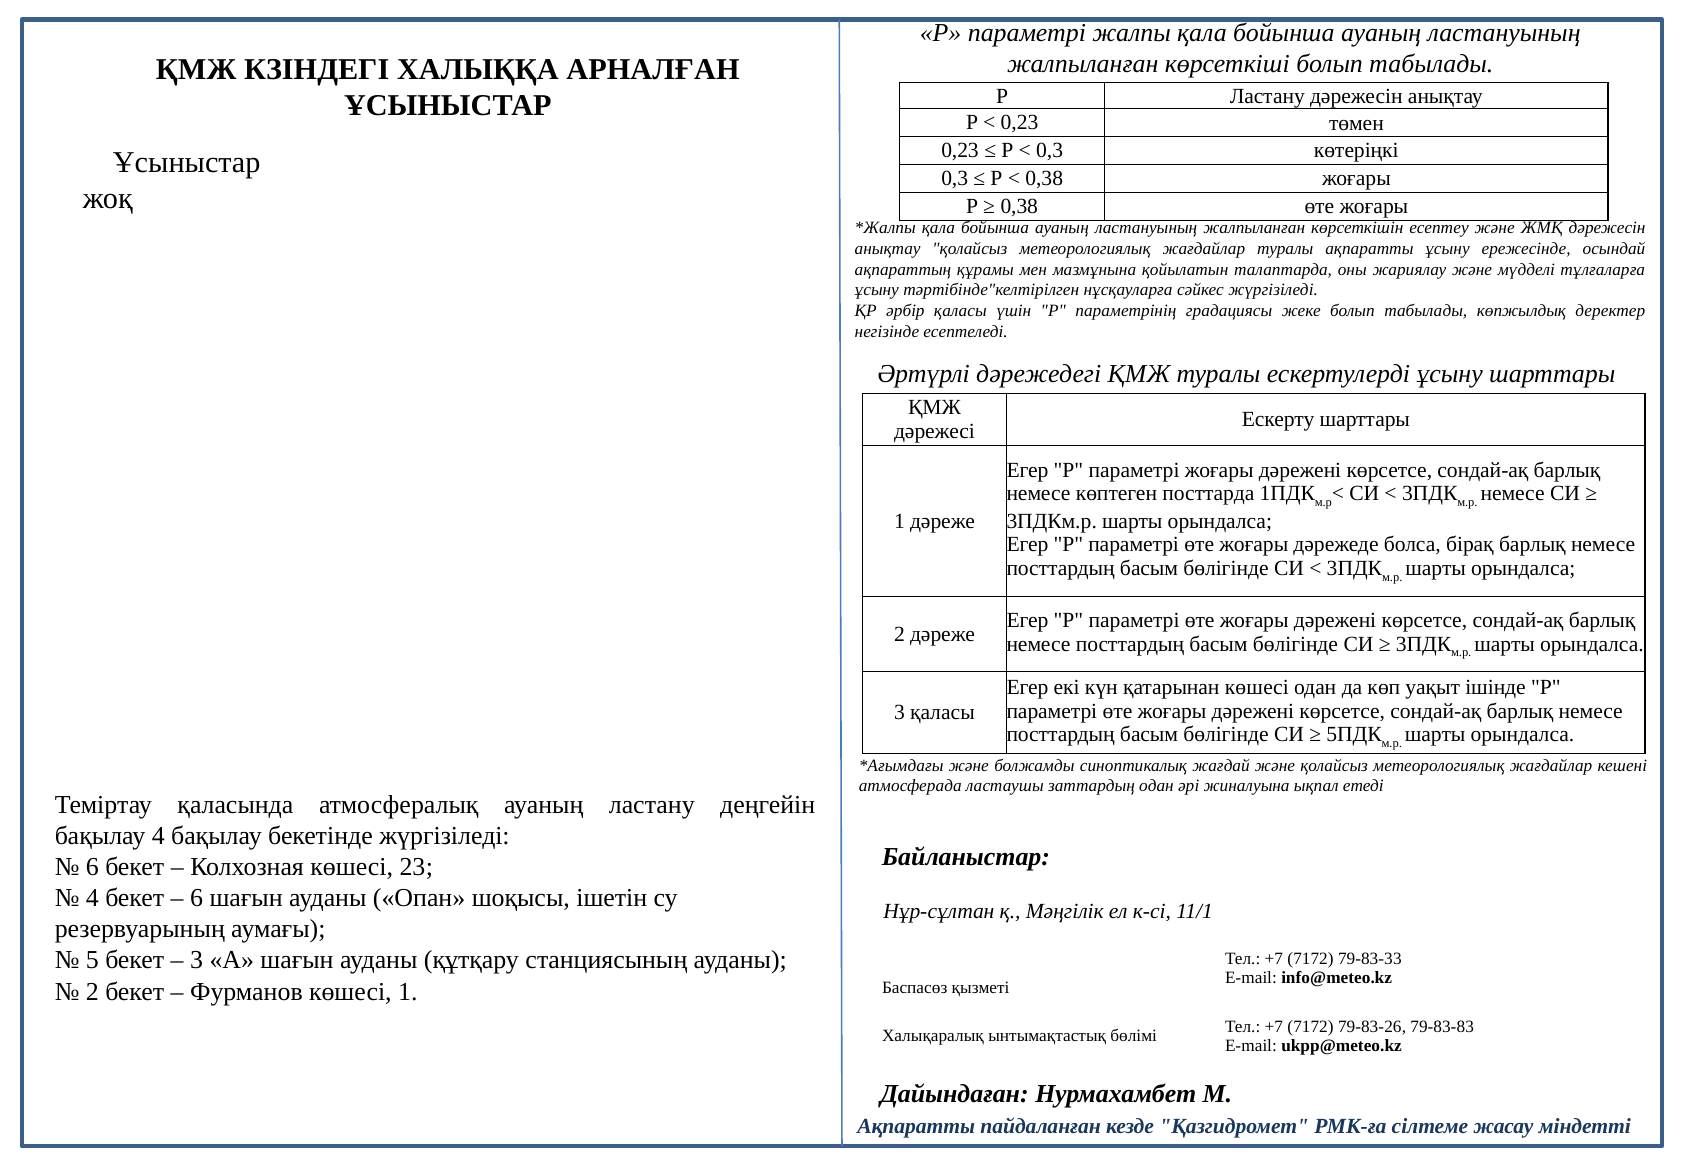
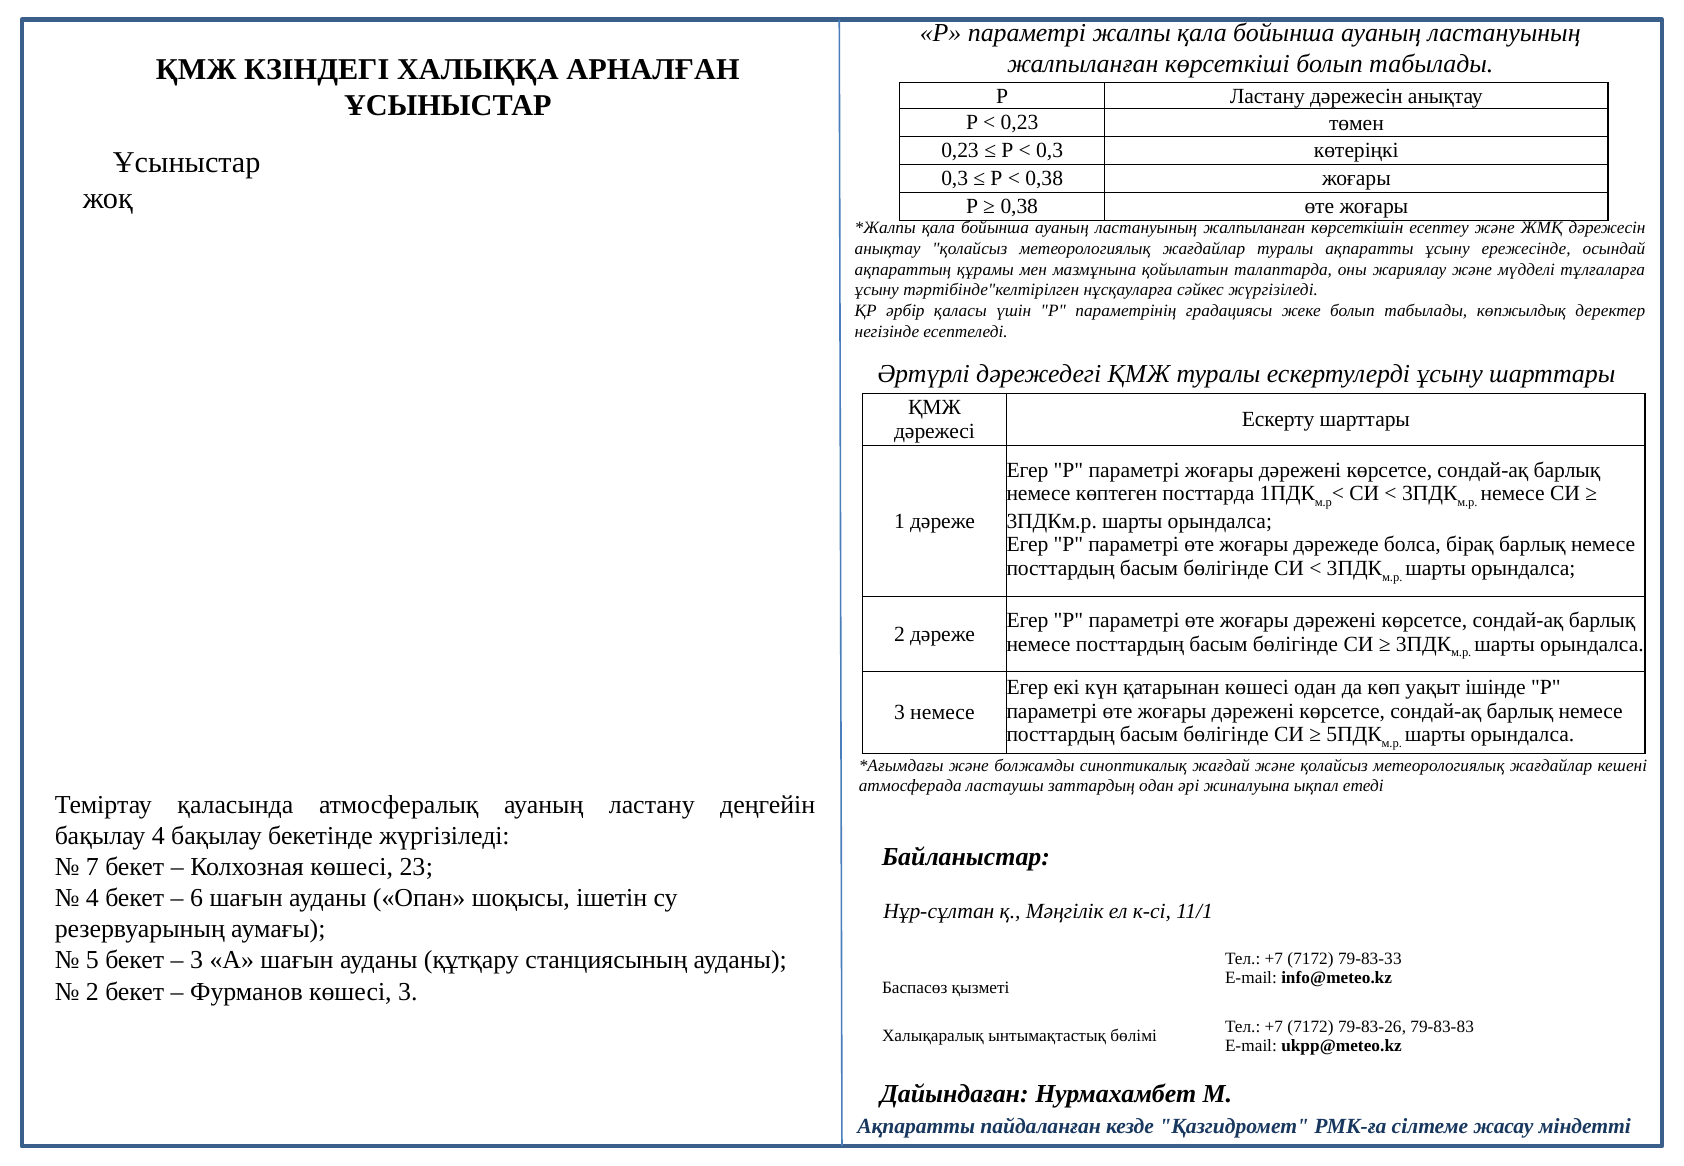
3 қаласы: қаласы -> немесе
6 at (92, 867): 6 -> 7
көшесі 1: 1 -> 3
